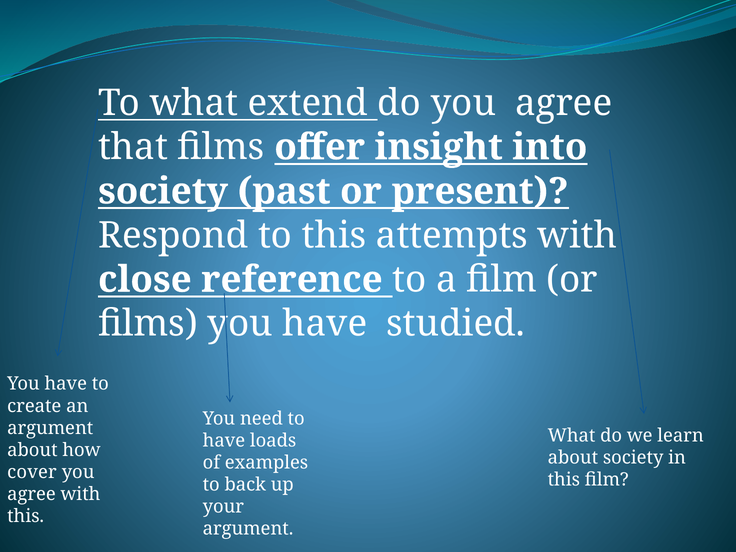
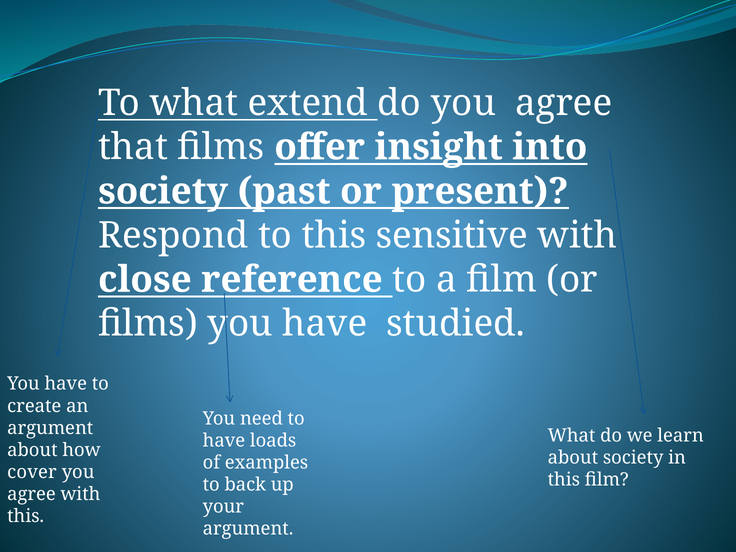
attempts: attempts -> sensitive
